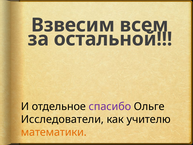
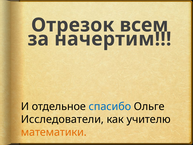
Взвесим: Взвесим -> Отрезок
остальной: остальной -> начертим
спасибо colour: purple -> blue
